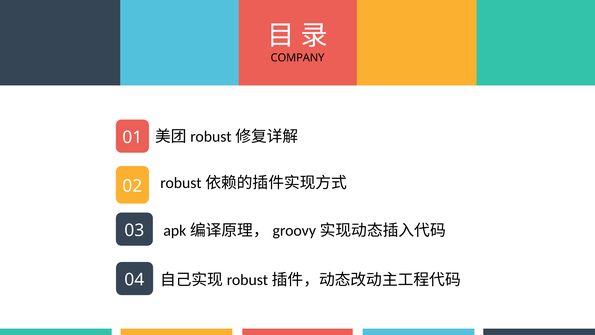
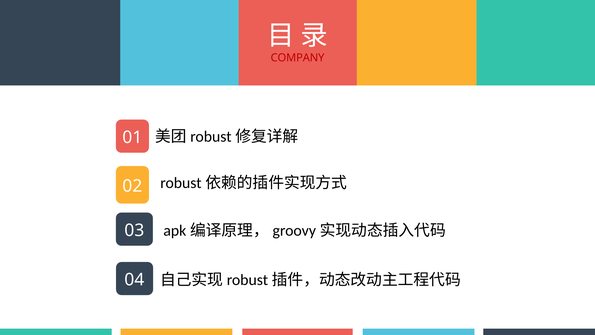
COMPANY colour: black -> red
